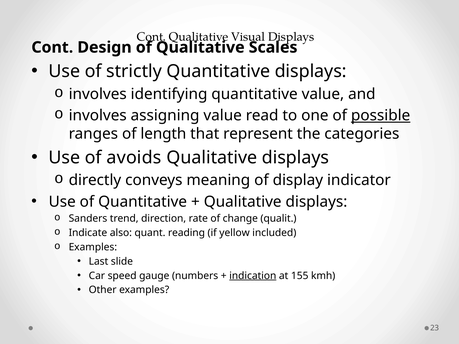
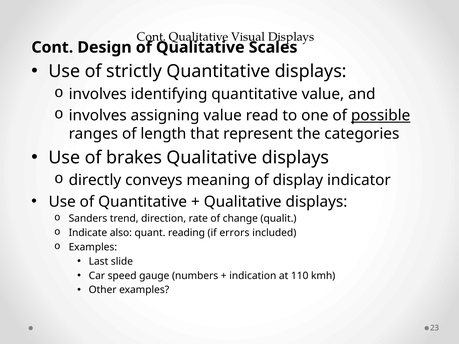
avoids: avoids -> brakes
yellow: yellow -> errors
indication underline: present -> none
155: 155 -> 110
